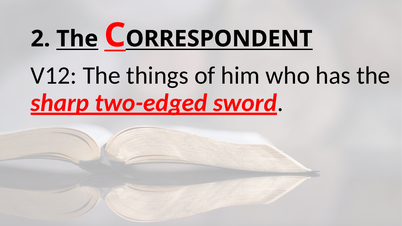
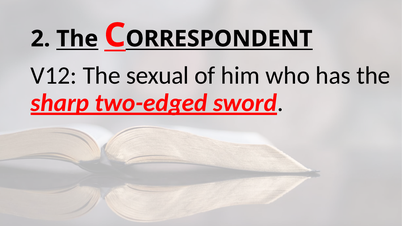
things: things -> sexual
